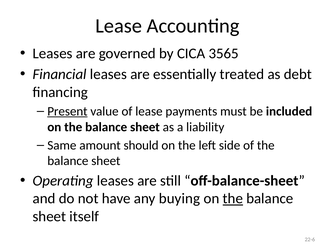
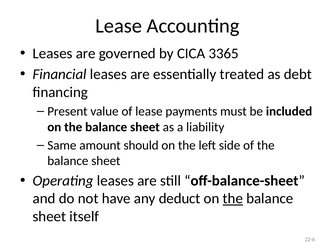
3565: 3565 -> 3365
Present underline: present -> none
buying: buying -> deduct
